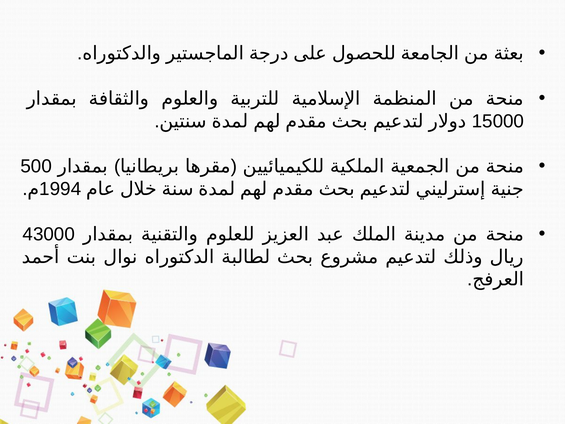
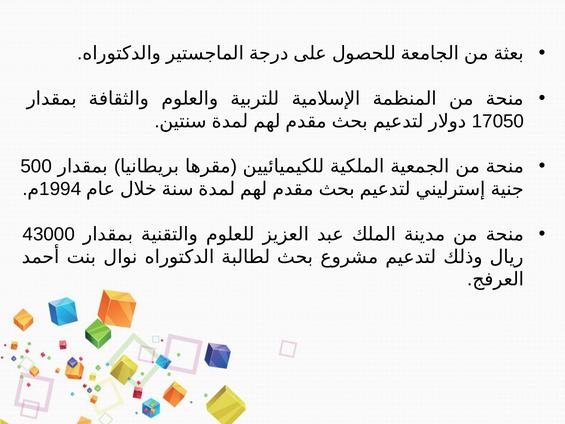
15000: 15000 -> 17050
